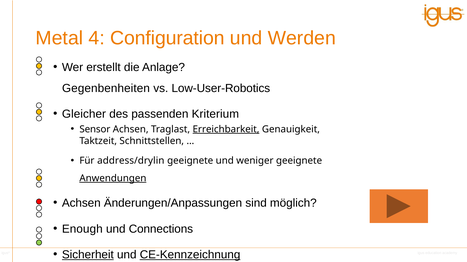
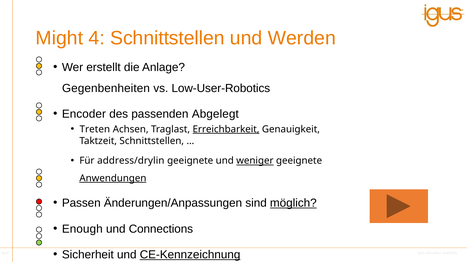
Metal: Metal -> Might
4 Configuration: Configuration -> Schnittstellen
Gleicher: Gleicher -> Encoder
Kriterium: Kriterium -> Abgelegt
Sensor: Sensor -> Treten
weniger underline: none -> present
Achsen at (81, 204): Achsen -> Passen
möglich underline: none -> present
Sicherheit underline: present -> none
